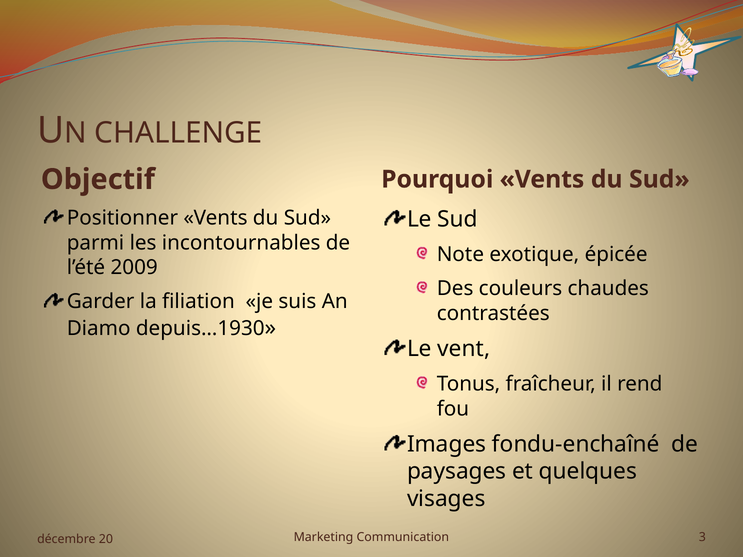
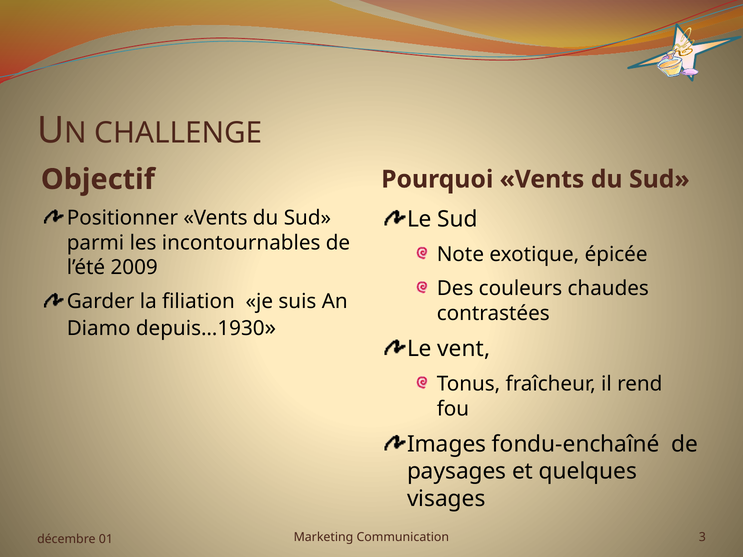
20: 20 -> 01
